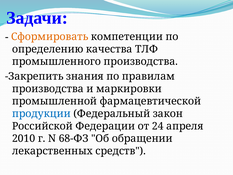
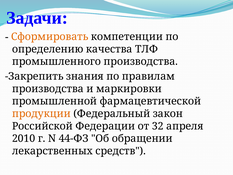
продукции colour: blue -> orange
24: 24 -> 32
68-ФЗ: 68-ФЗ -> 44-ФЗ
